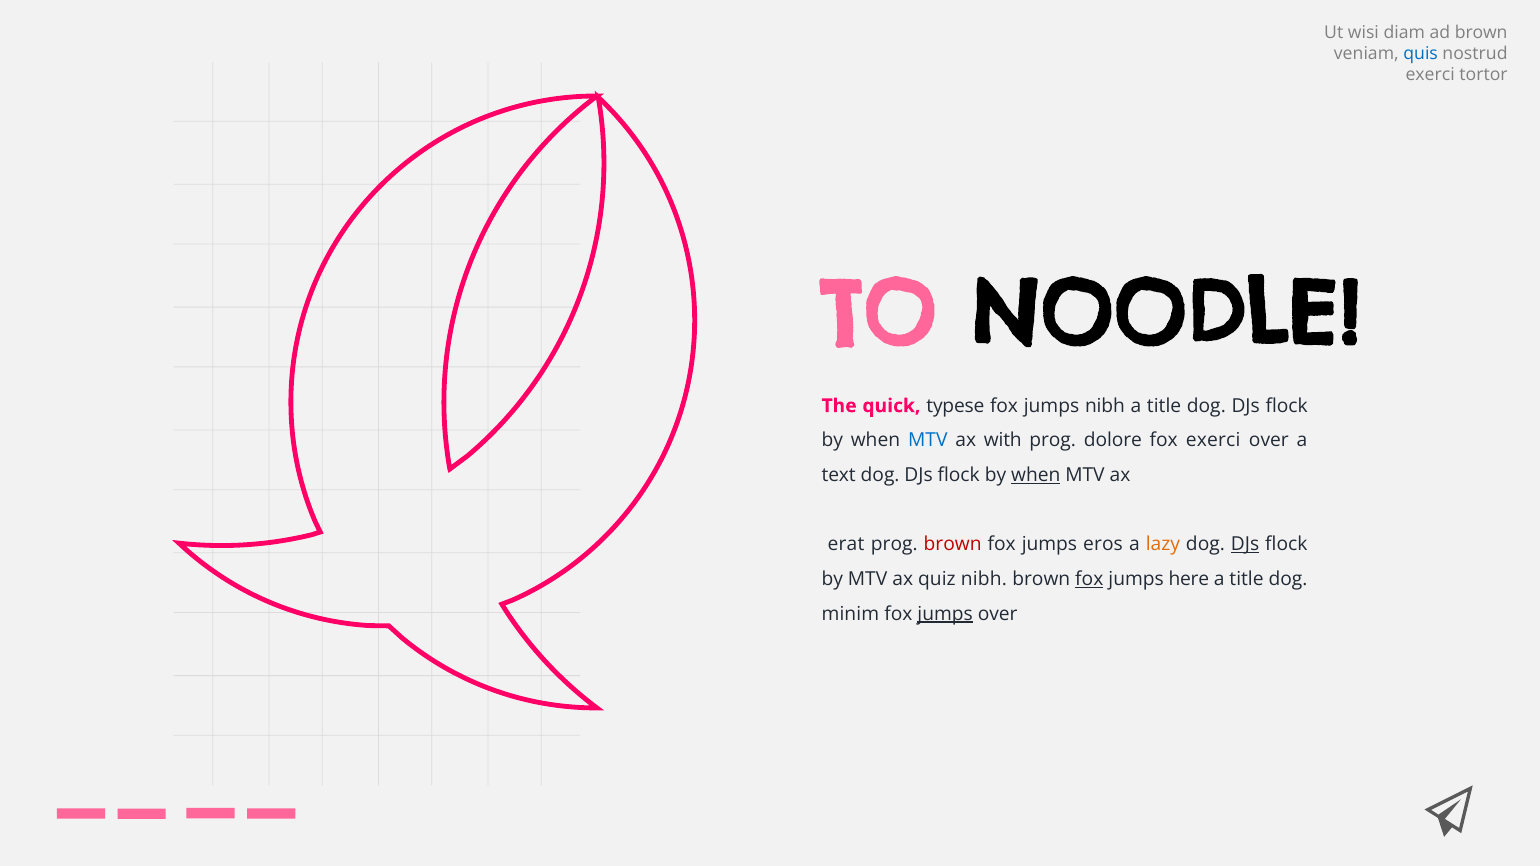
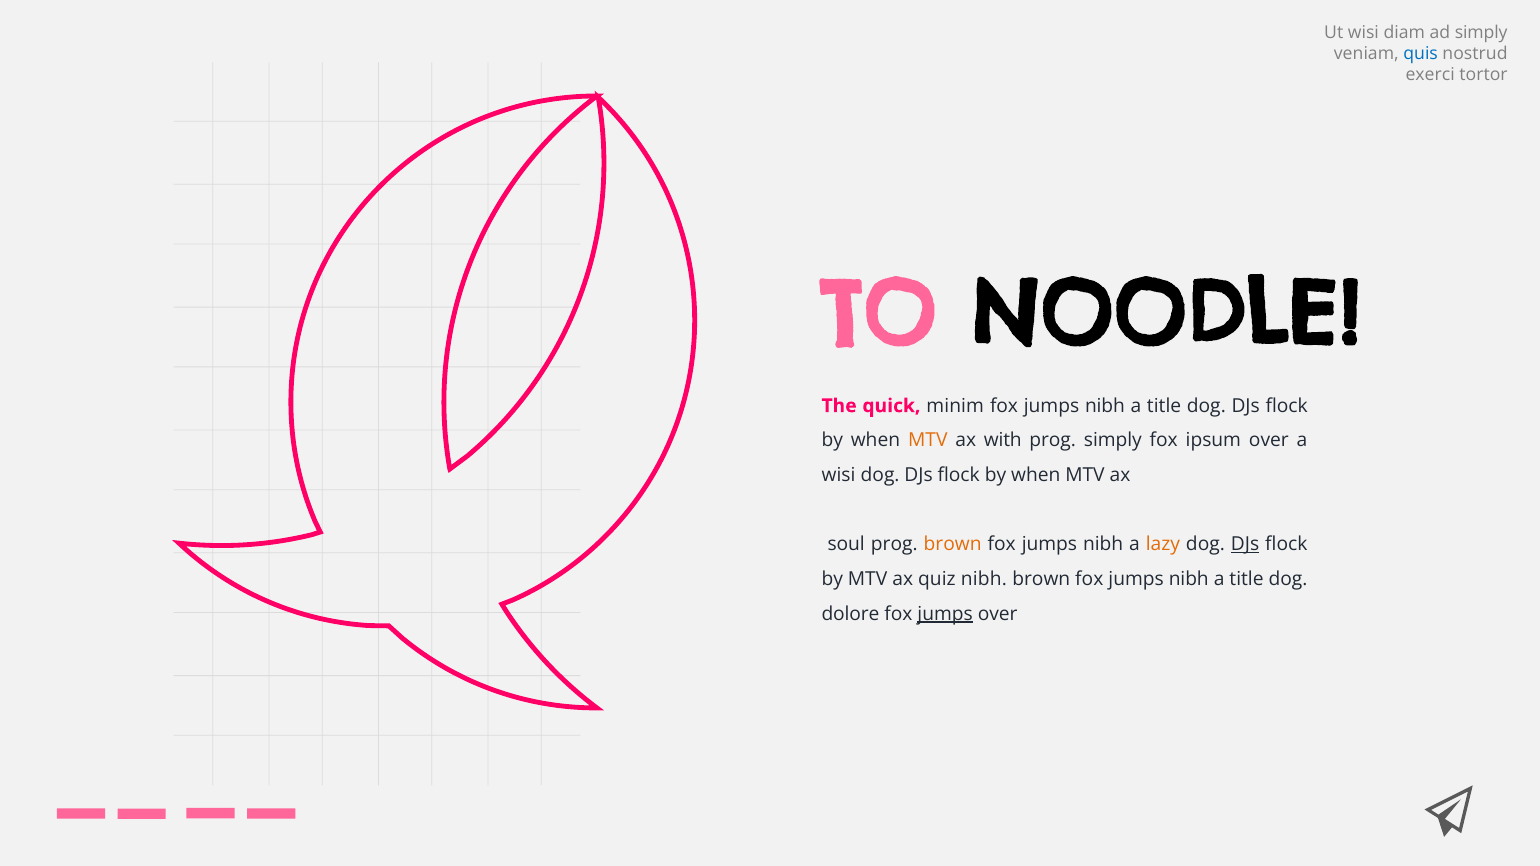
ad brown: brown -> simply
typese: typese -> minim
MTV at (928, 441) colour: blue -> orange
prog dolore: dolore -> simply
fox exerci: exerci -> ipsum
text at (839, 475): text -> wisi
when at (1036, 475) underline: present -> none
erat: erat -> soul
brown at (953, 545) colour: red -> orange
eros at (1103, 545): eros -> nibh
fox at (1089, 579) underline: present -> none
here at (1189, 579): here -> nibh
minim: minim -> dolore
